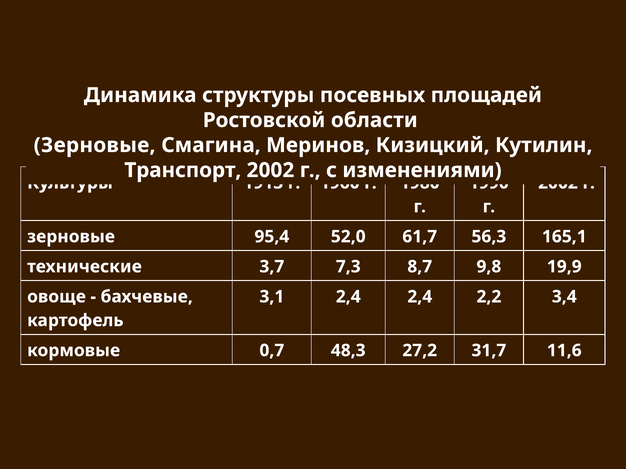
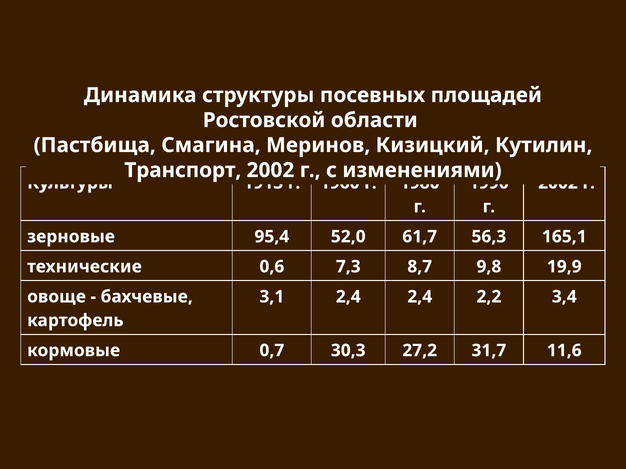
Зерновые at (95, 145): Зерновые -> Пастбища
3,7: 3,7 -> 0,6
48,3: 48,3 -> 30,3
